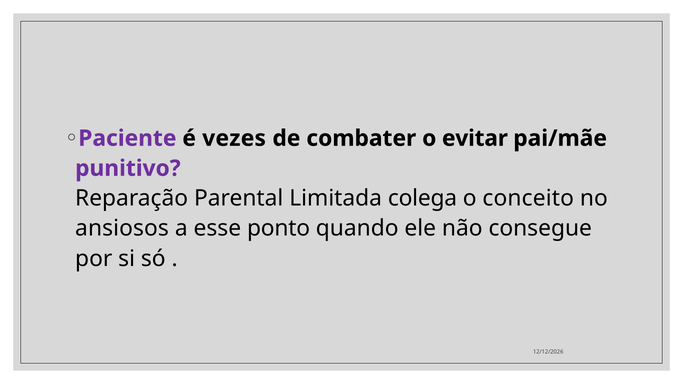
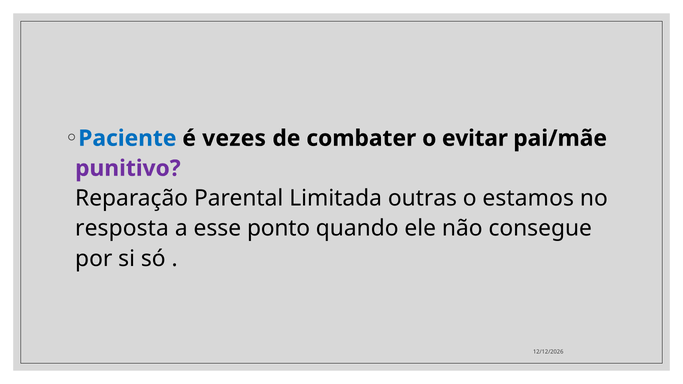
Paciente colour: purple -> blue
colega: colega -> outras
conceito: conceito -> estamos
ansiosos: ansiosos -> resposta
